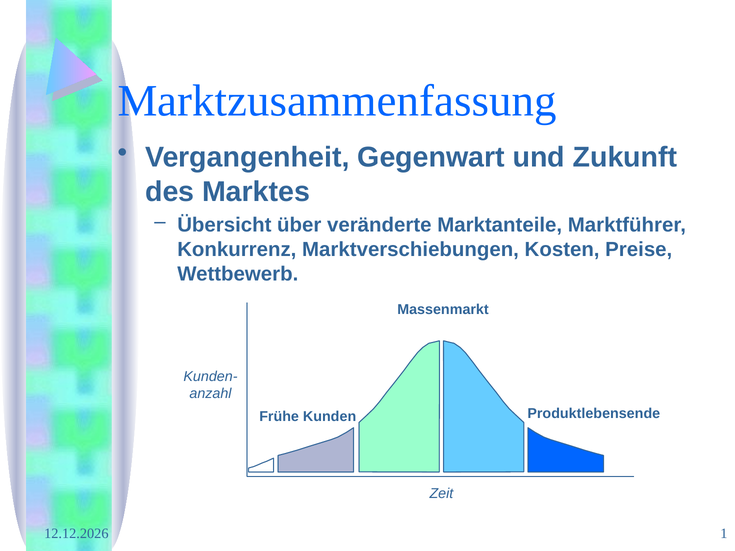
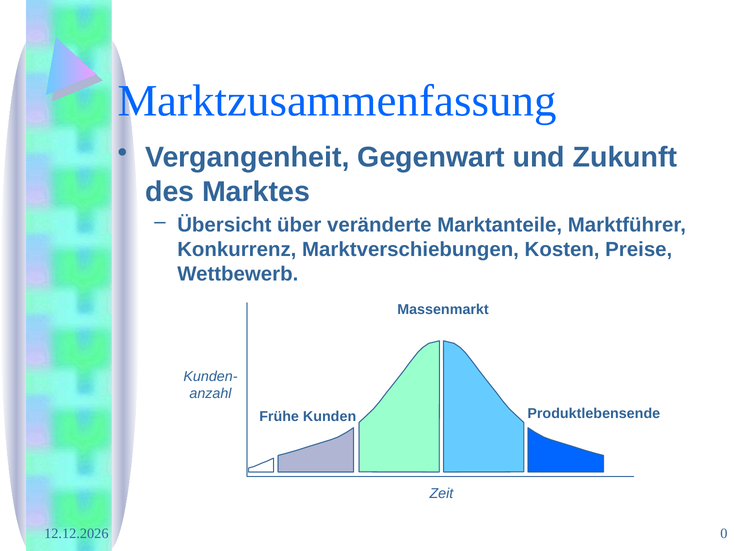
1: 1 -> 0
